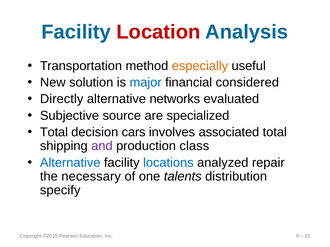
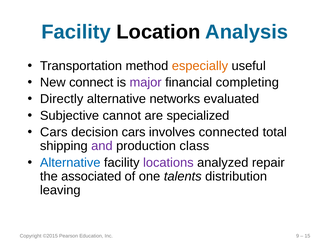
Location colour: red -> black
solution: solution -> connect
major colour: blue -> purple
considered: considered -> completing
source: source -> cannot
Total at (54, 132): Total -> Cars
associated: associated -> connected
locations colour: blue -> purple
necessary: necessary -> associated
specify: specify -> leaving
